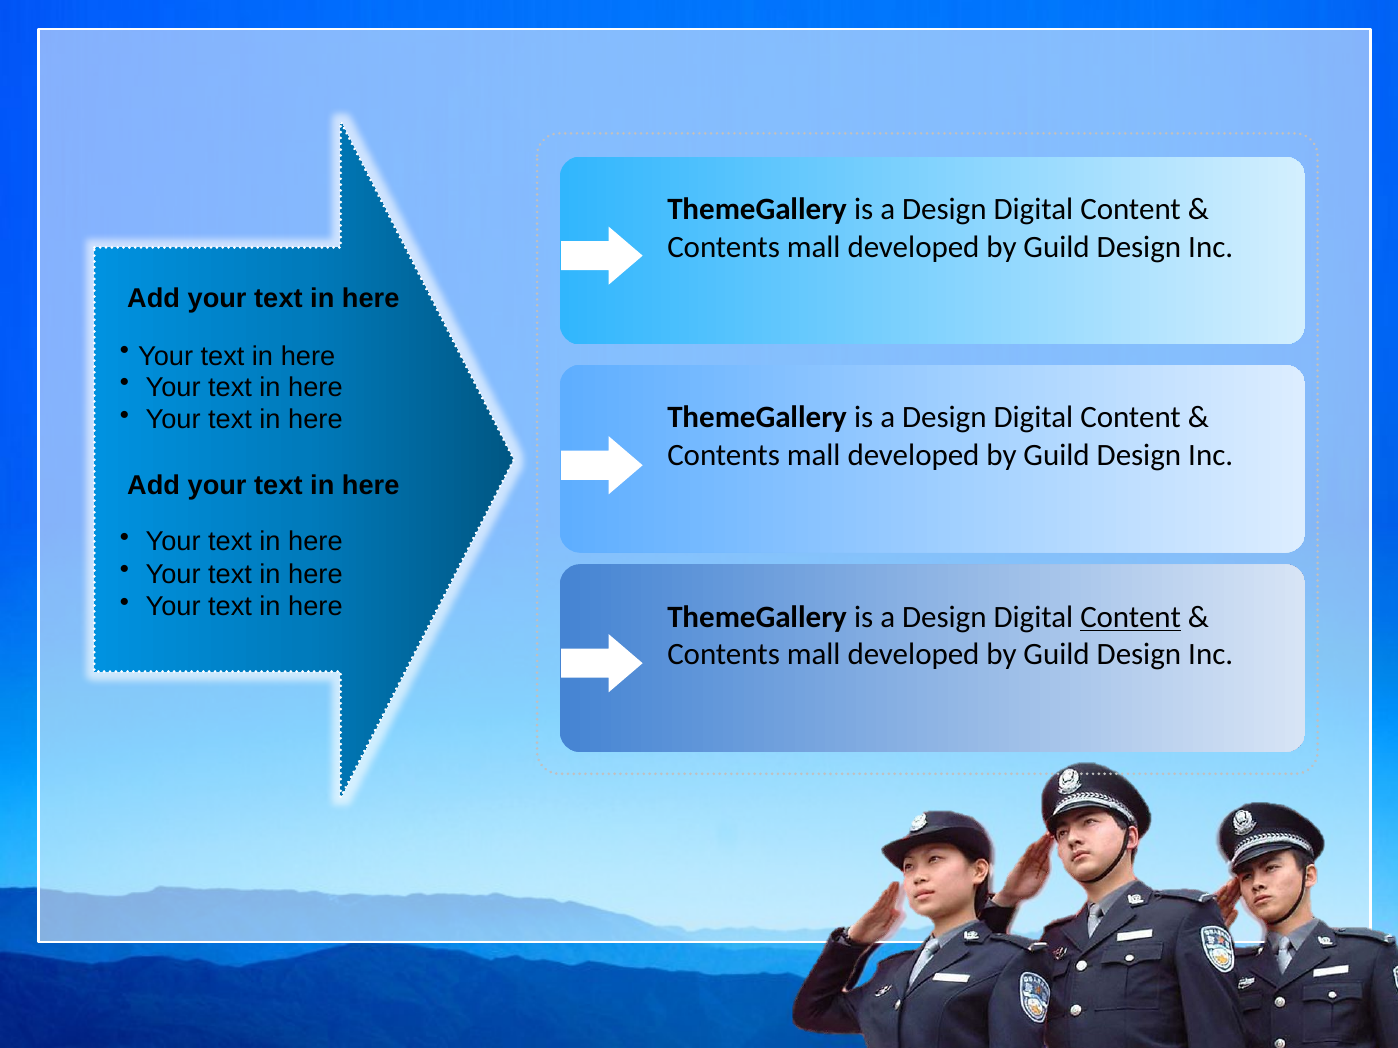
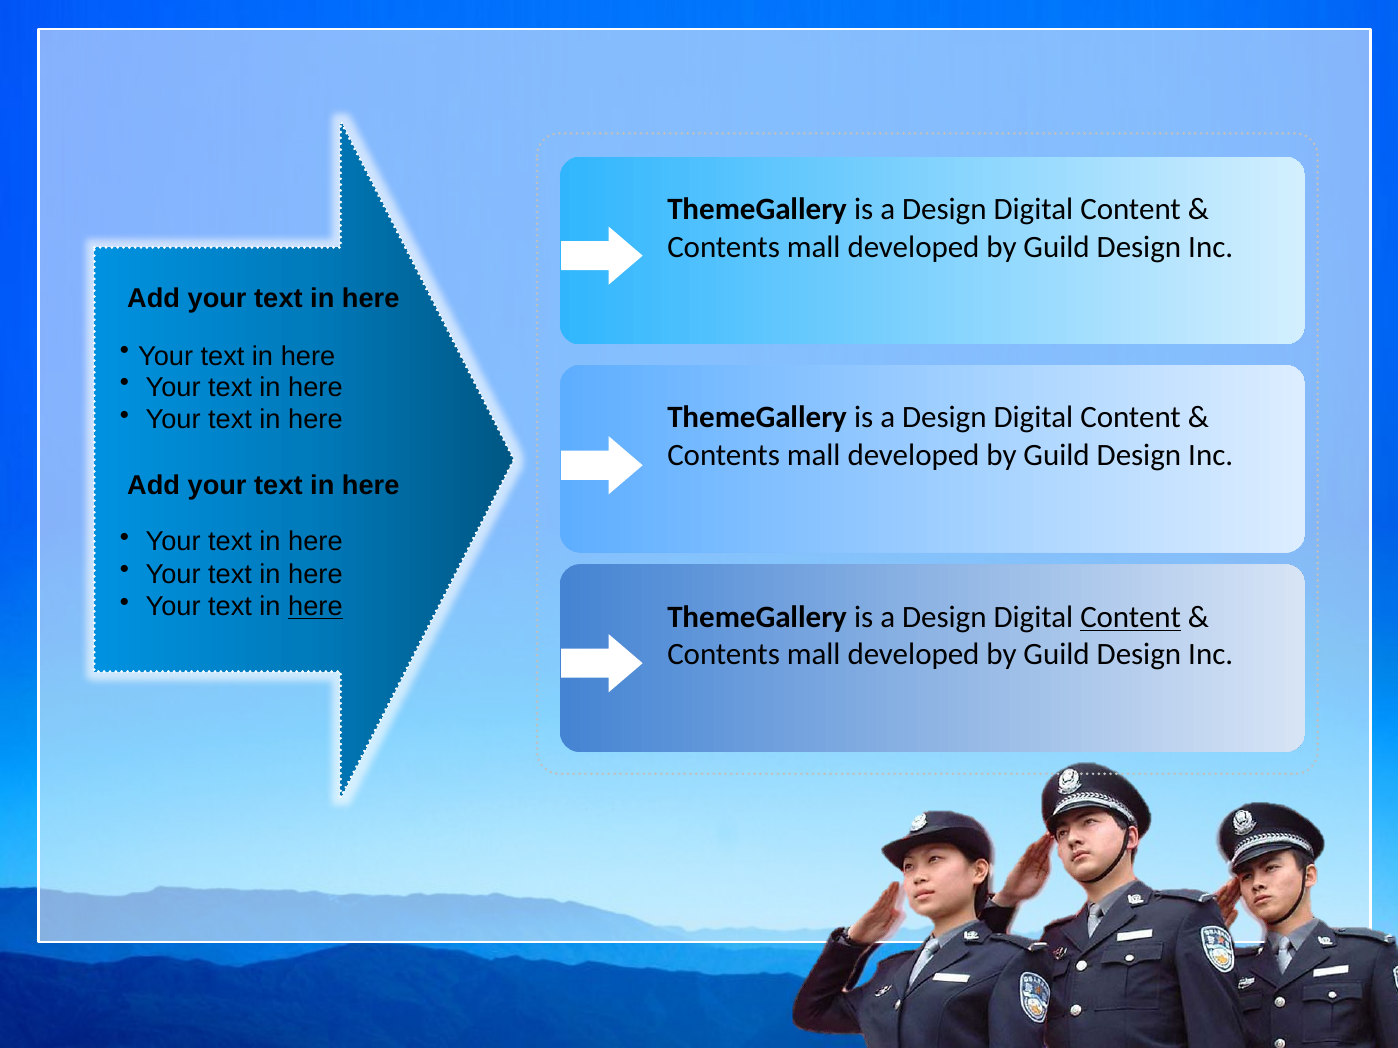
here at (315, 607) underline: none -> present
